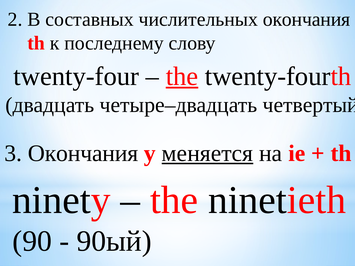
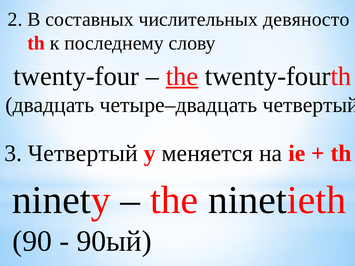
числительных окончания: окончания -> девяносто
3 Окончания: Окончания -> Четвертый
меняется underline: present -> none
